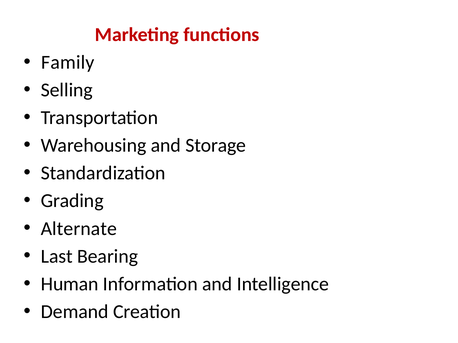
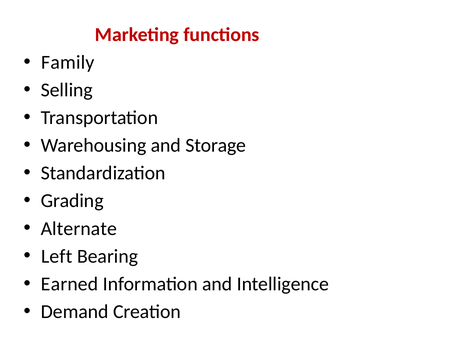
Last: Last -> Left
Human: Human -> Earned
